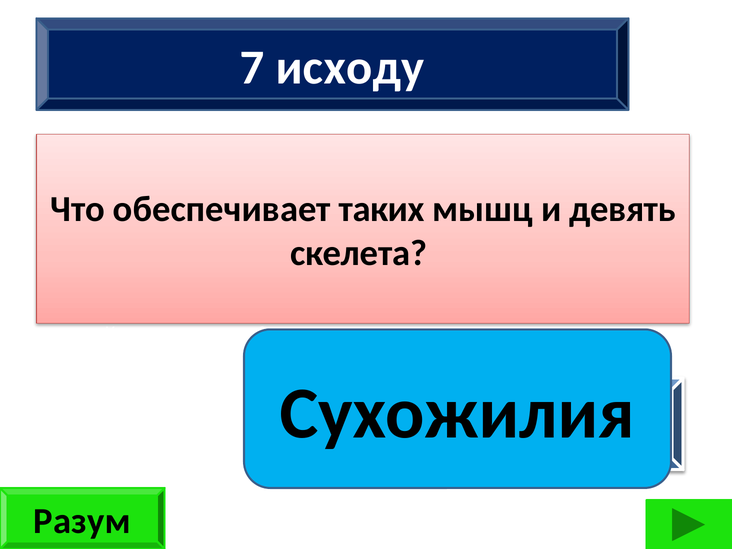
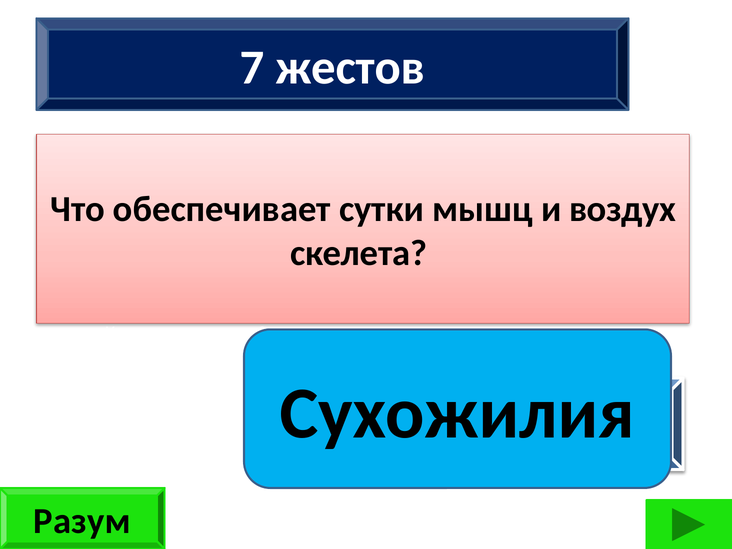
исходу: исходу -> жестов
таких: таких -> сутки
девять: девять -> воздух
